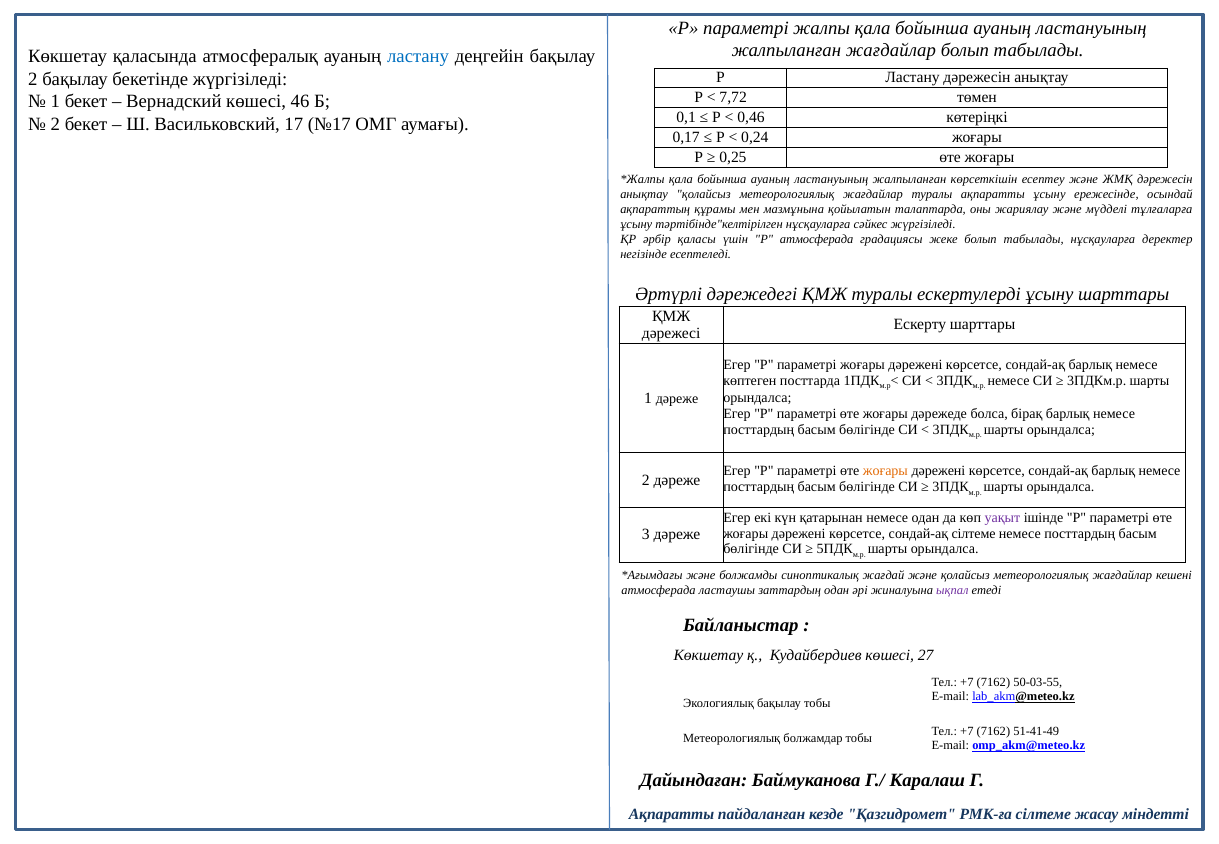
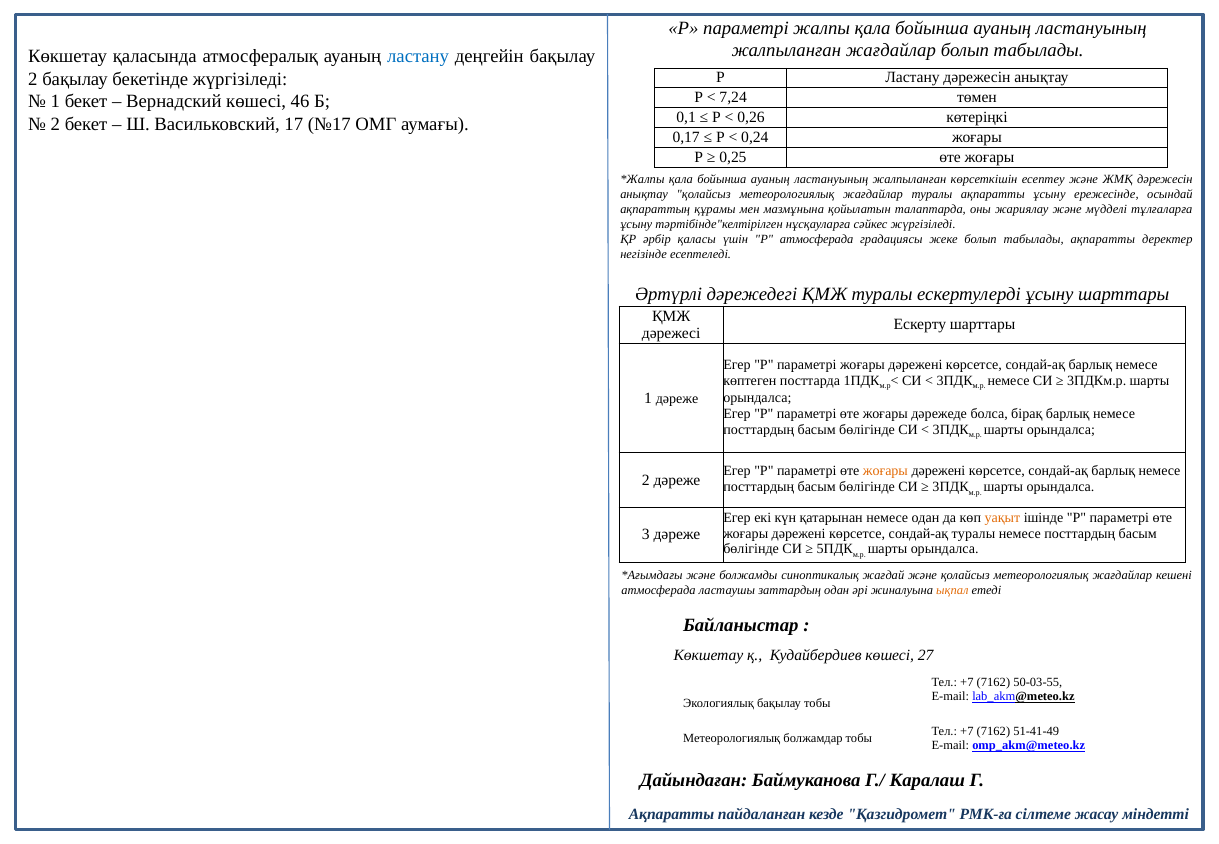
7,72: 7,72 -> 7,24
0,46: 0,46 -> 0,26
табылады нұсқауларға: нұсқауларға -> ақпаратты
уақыт colour: purple -> orange
сондай-ақ сілтеме: сілтеме -> туралы
ықпал colour: purple -> orange
